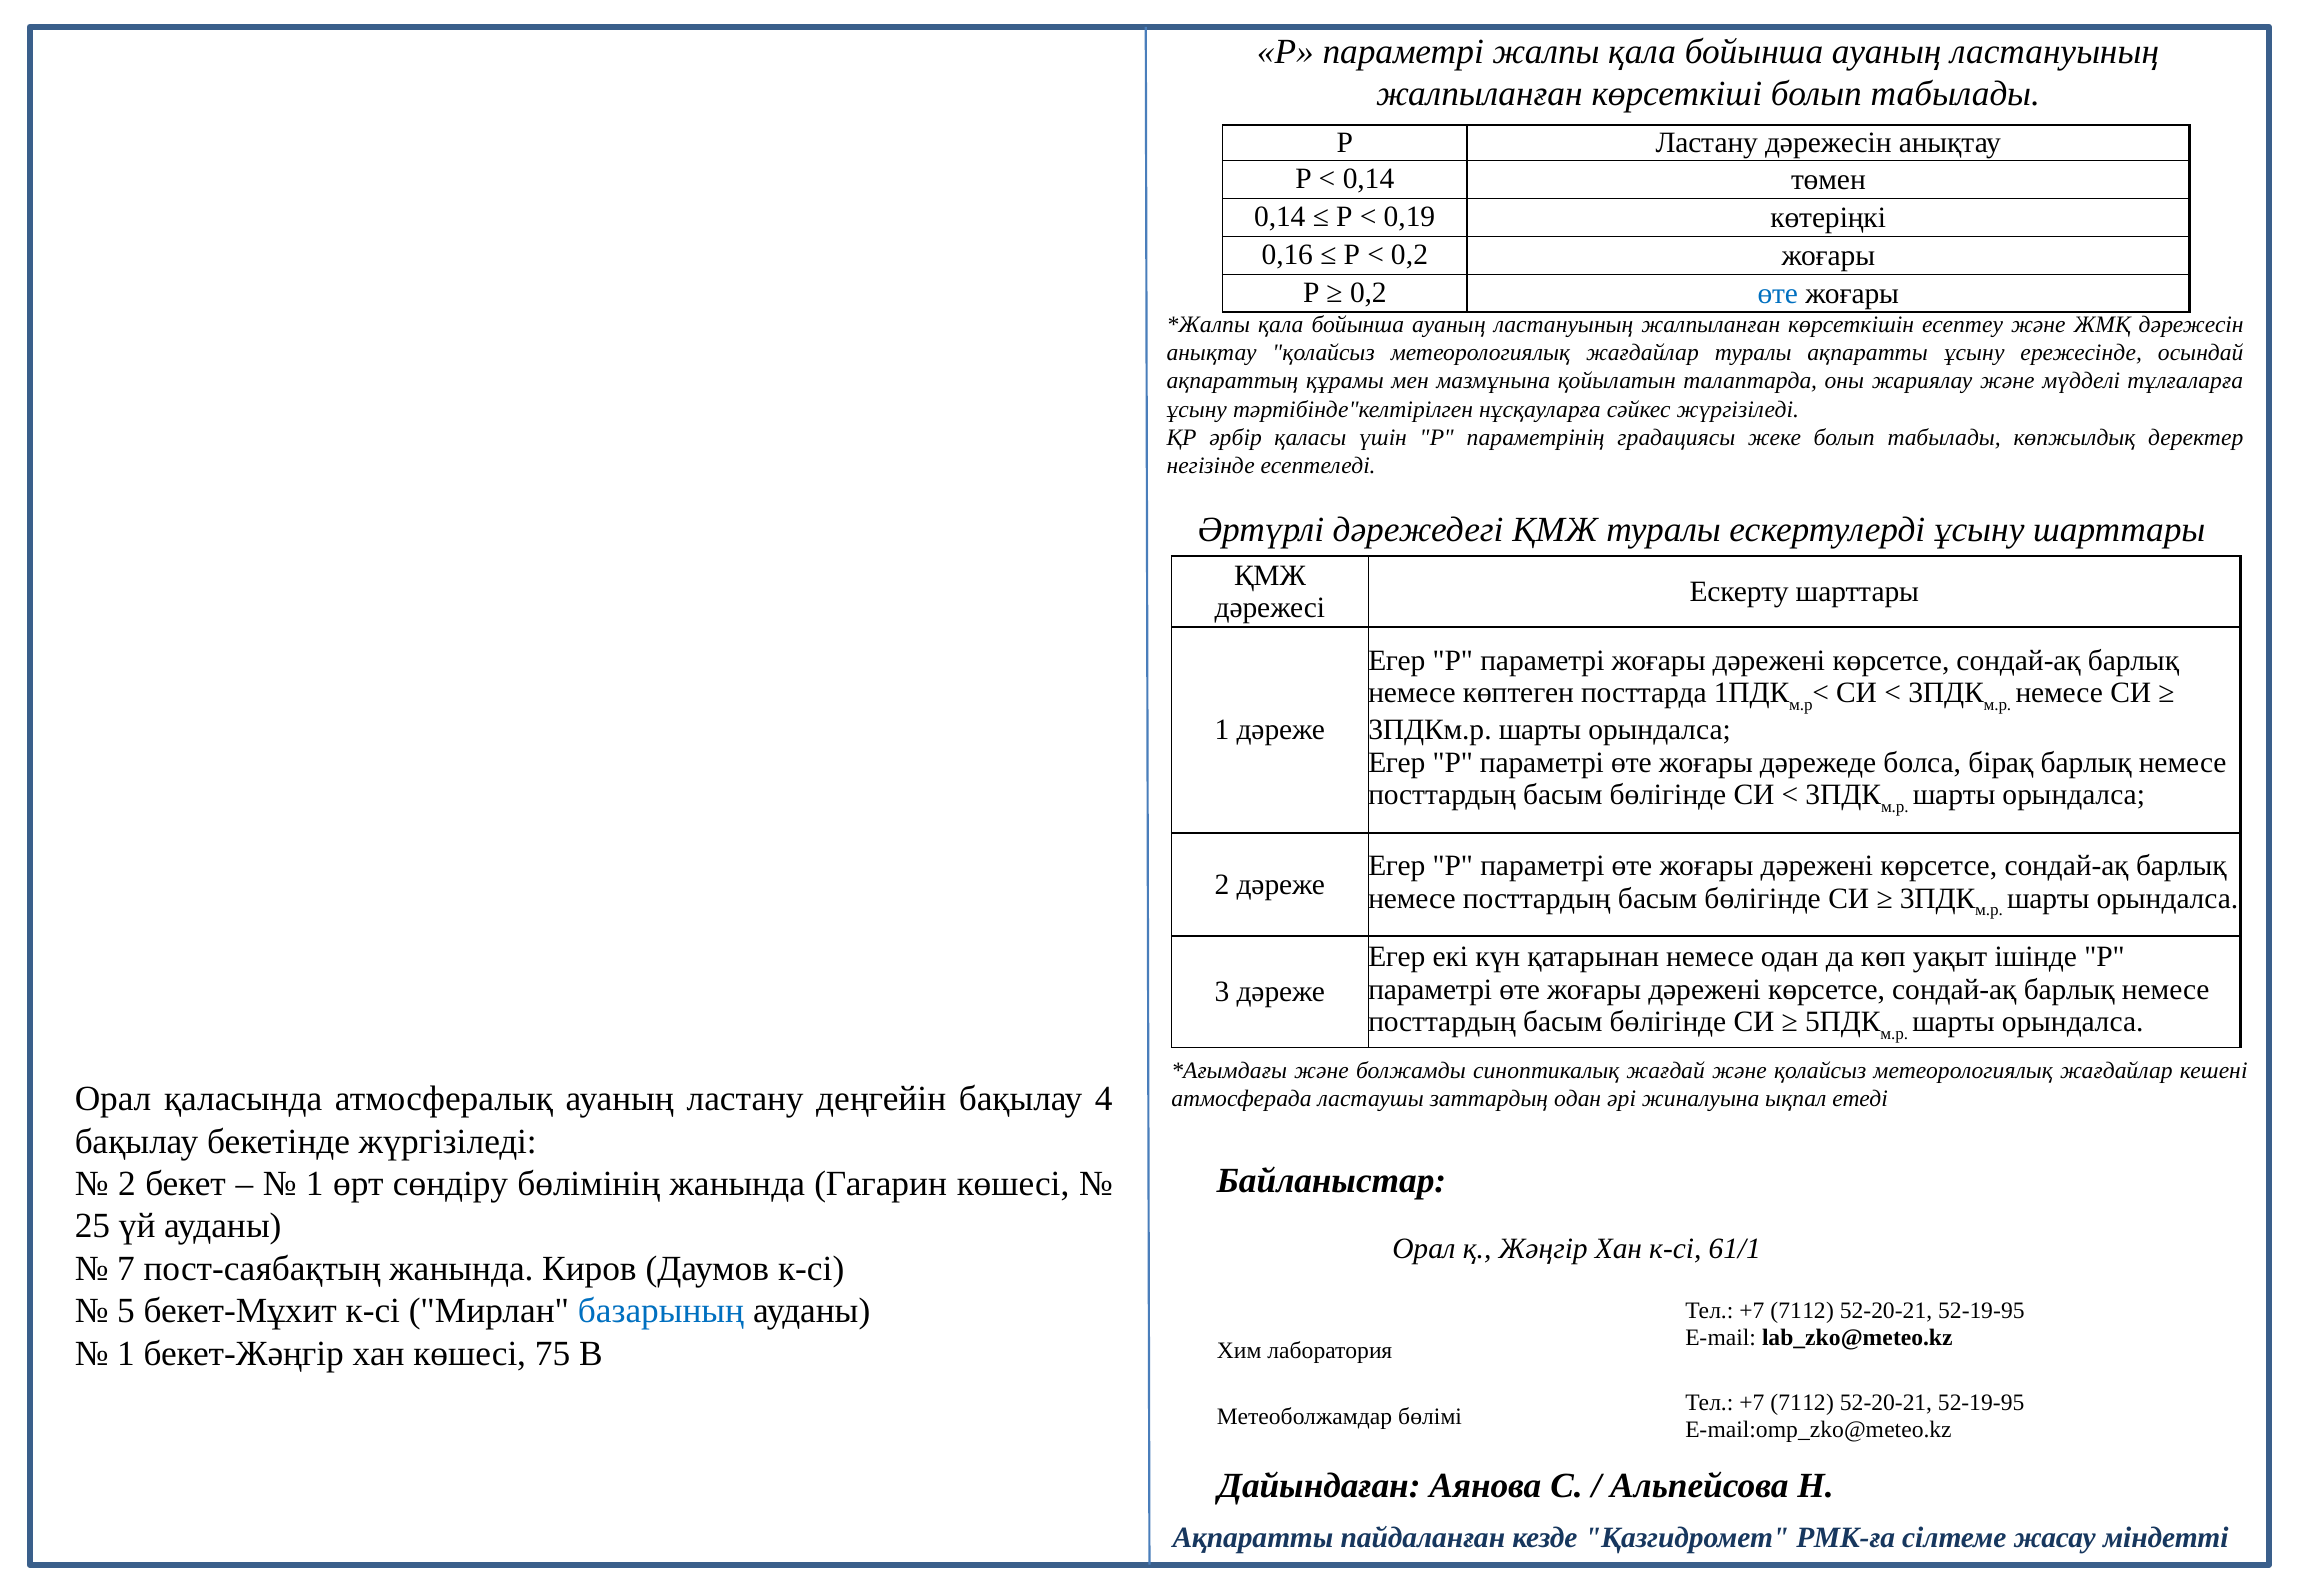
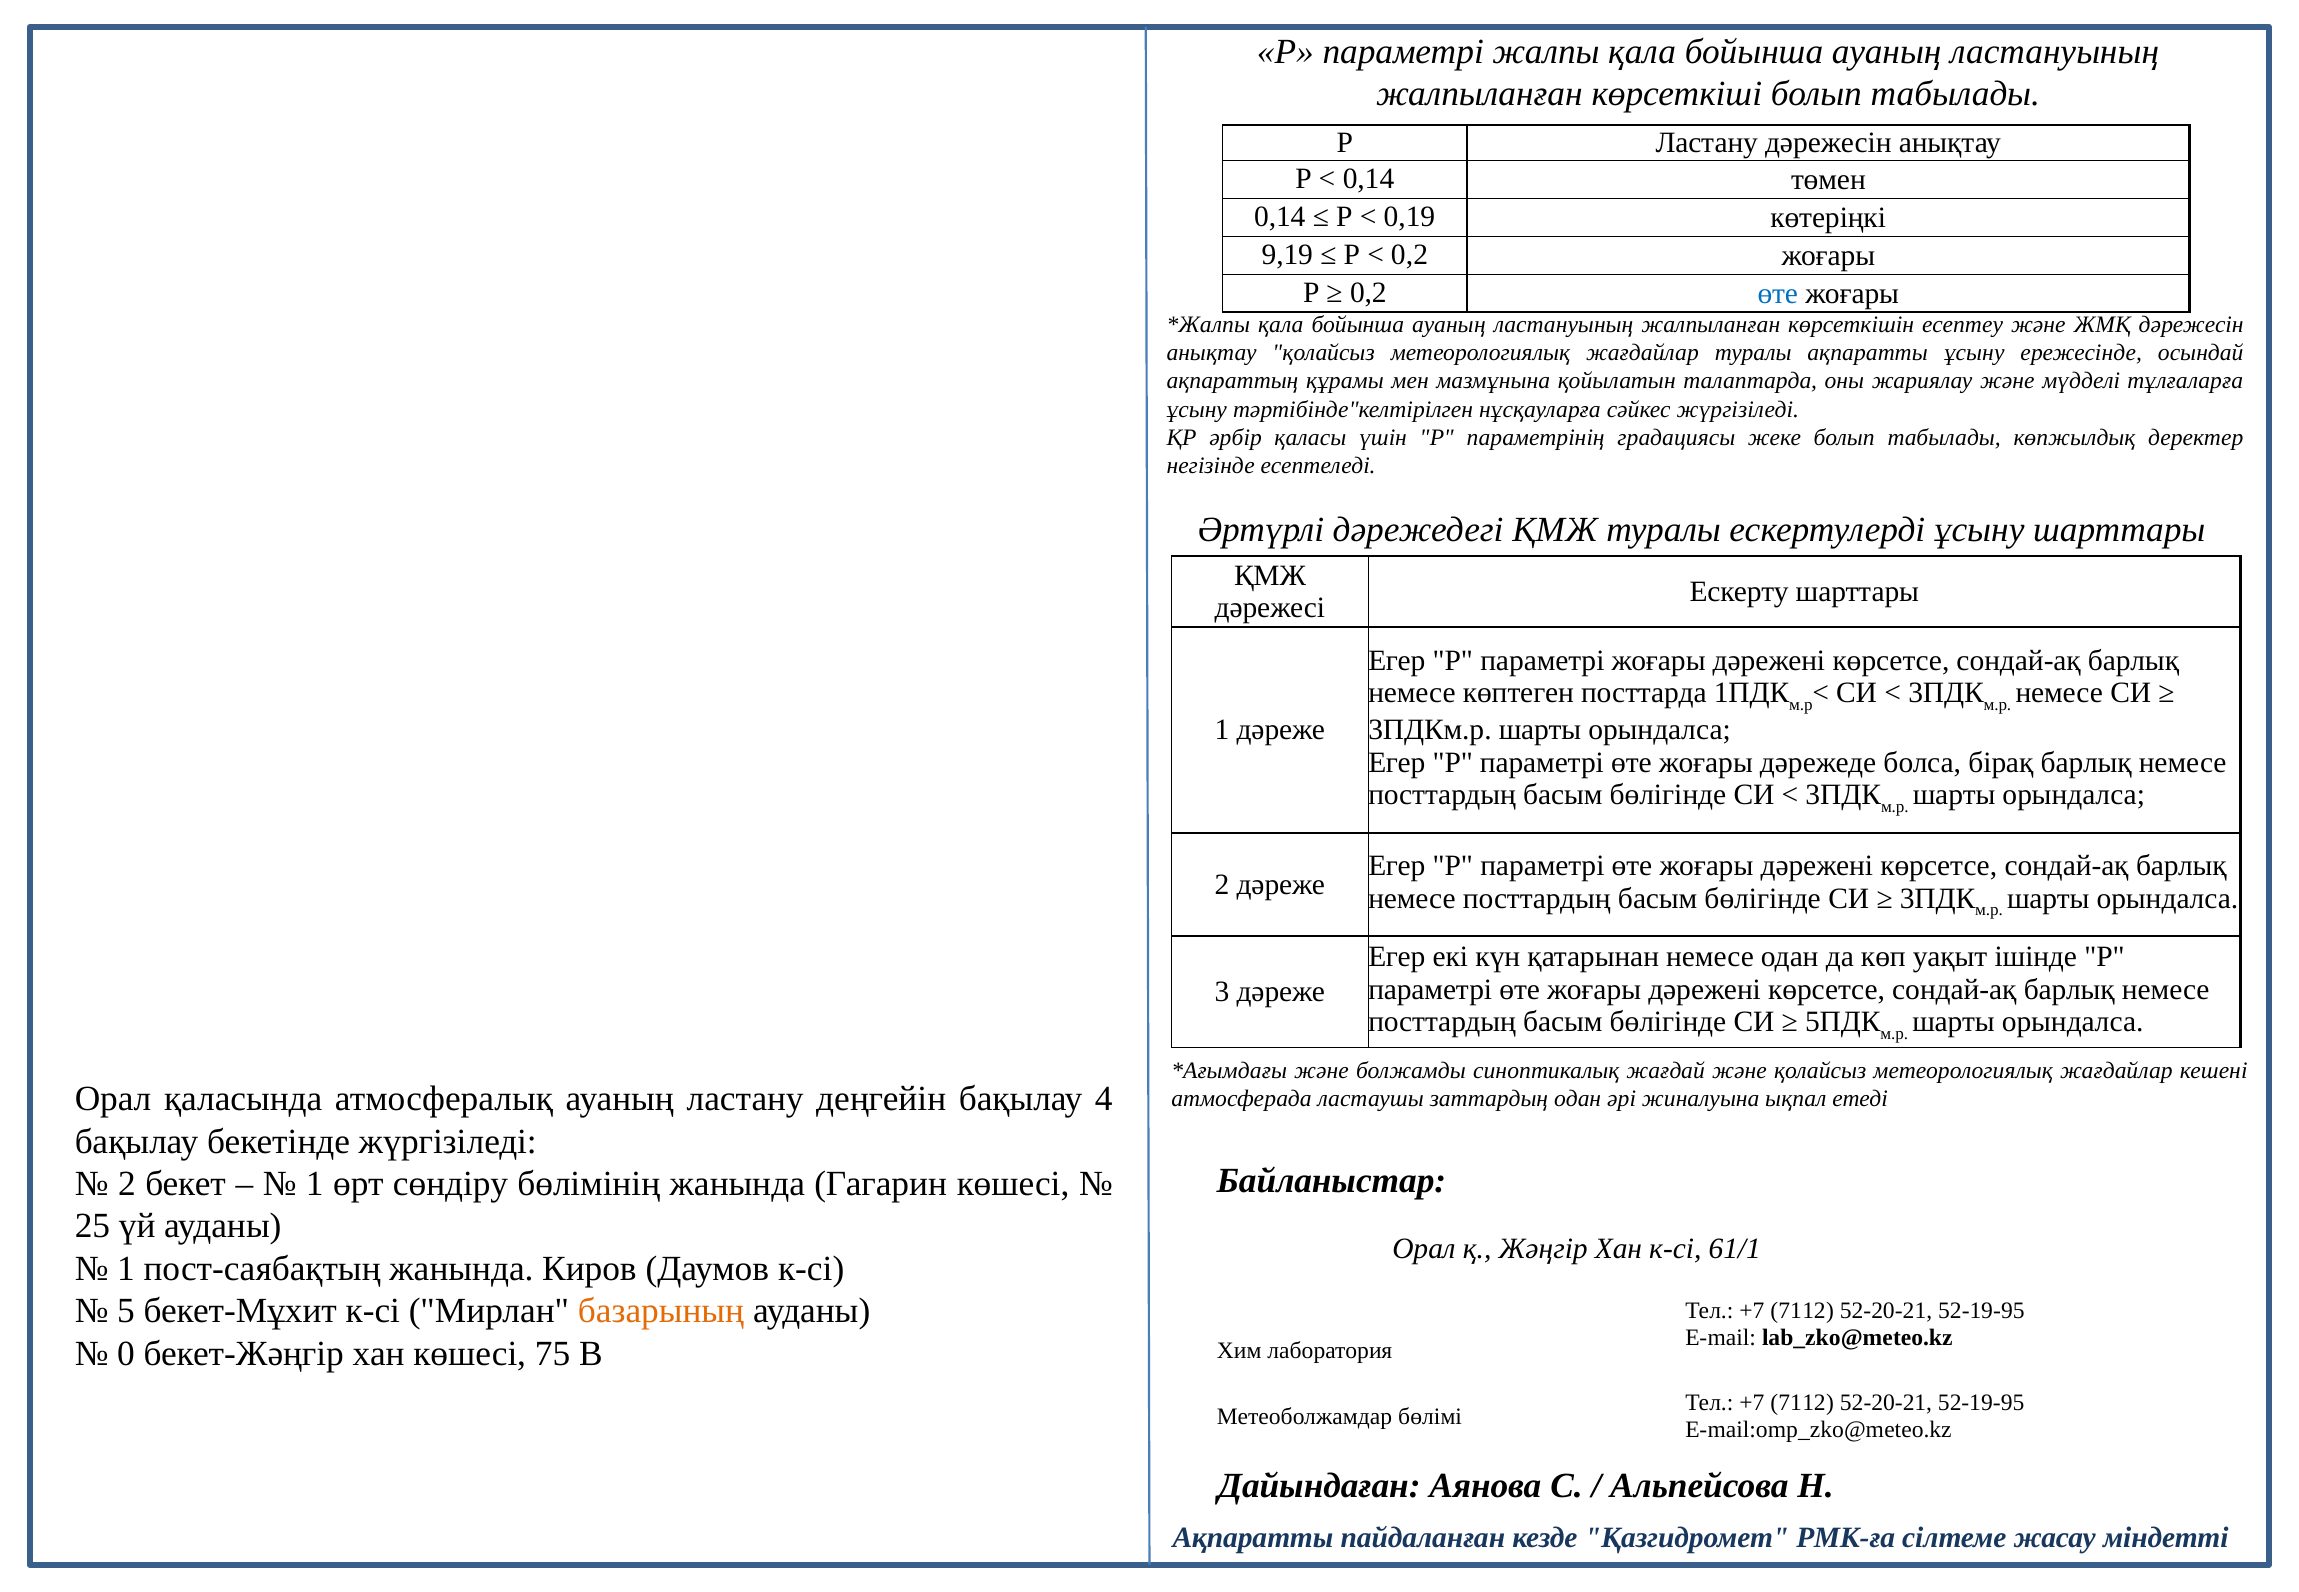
0,16: 0,16 -> 9,19
7 at (126, 1268): 7 -> 1
базарының colour: blue -> orange
1 at (126, 1353): 1 -> 0
